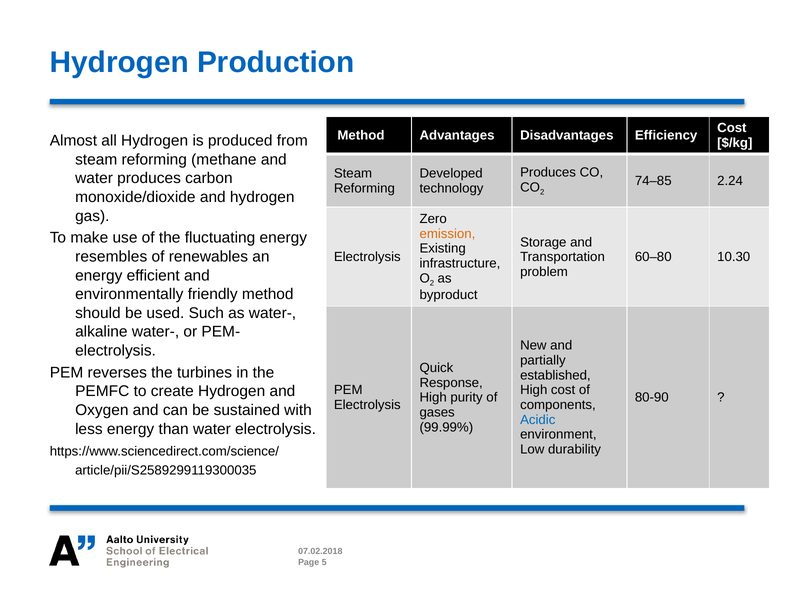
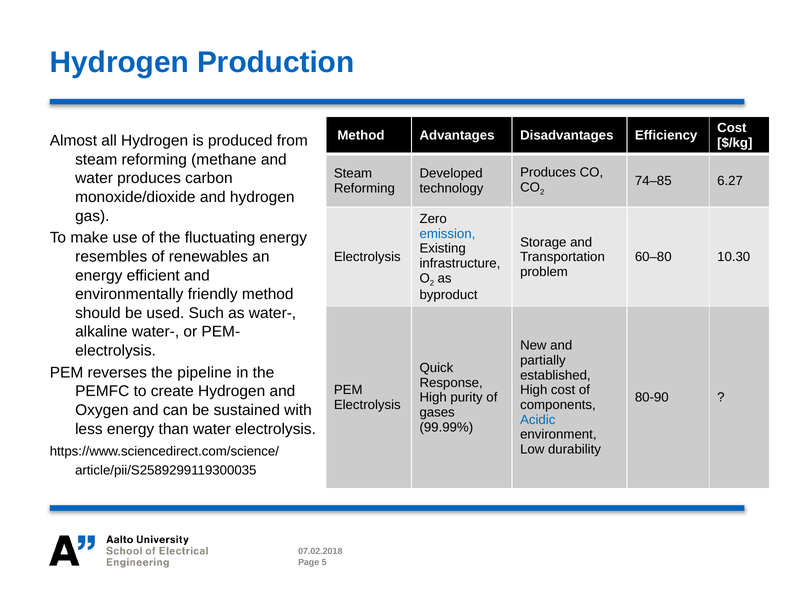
2.24: 2.24 -> 6.27
emission colour: orange -> blue
turbines: turbines -> pipeline
